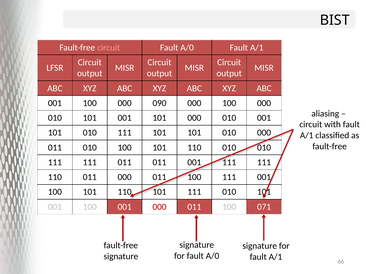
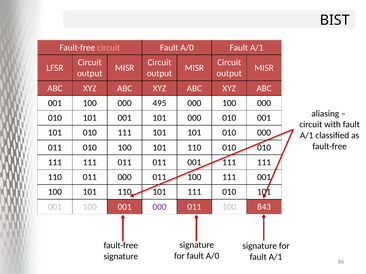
090: 090 -> 495
000 at (159, 207) colour: red -> purple
071: 071 -> 843
